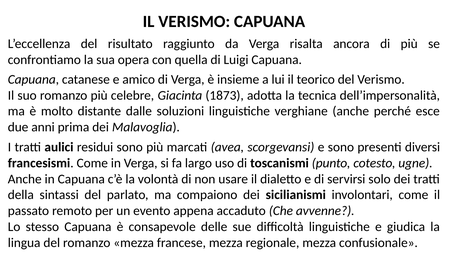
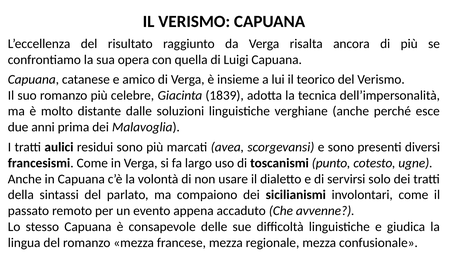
1873: 1873 -> 1839
